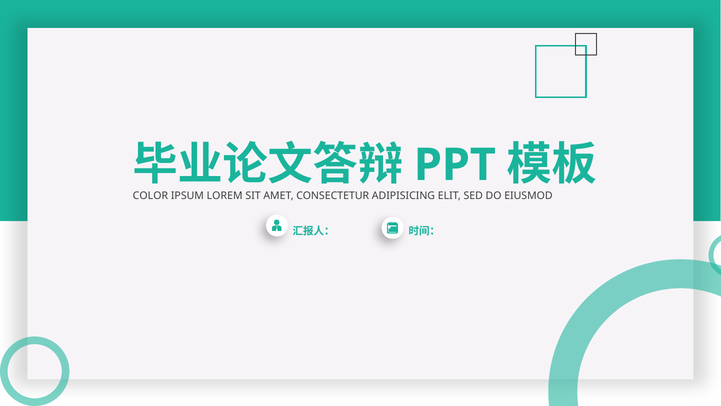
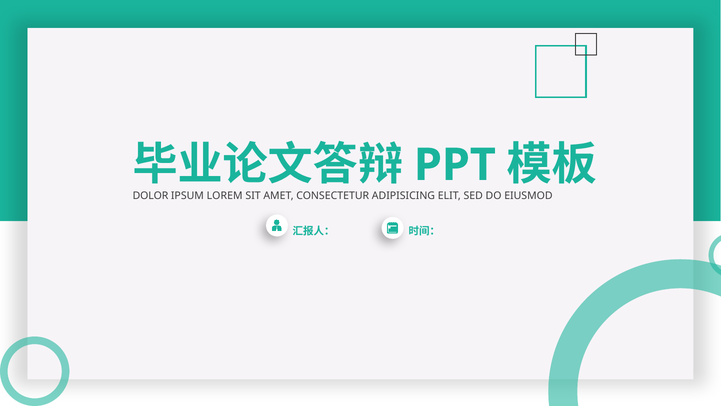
COLOR: COLOR -> DOLOR
